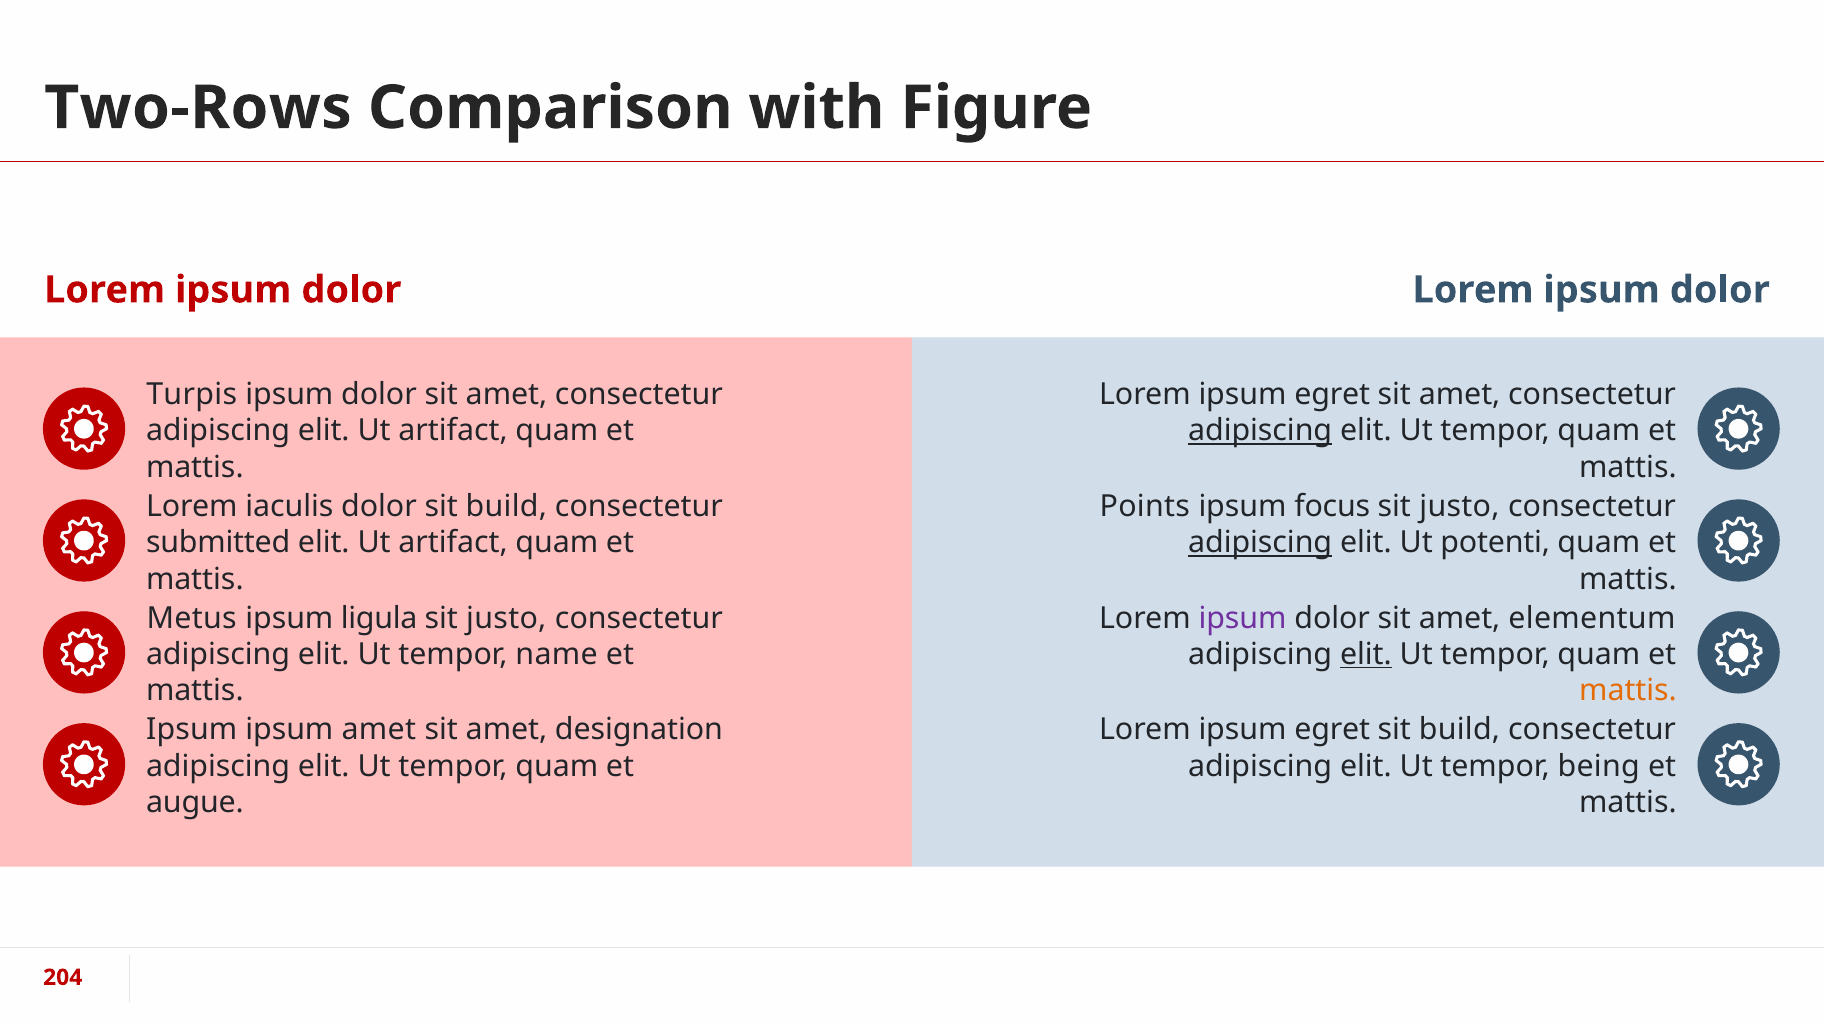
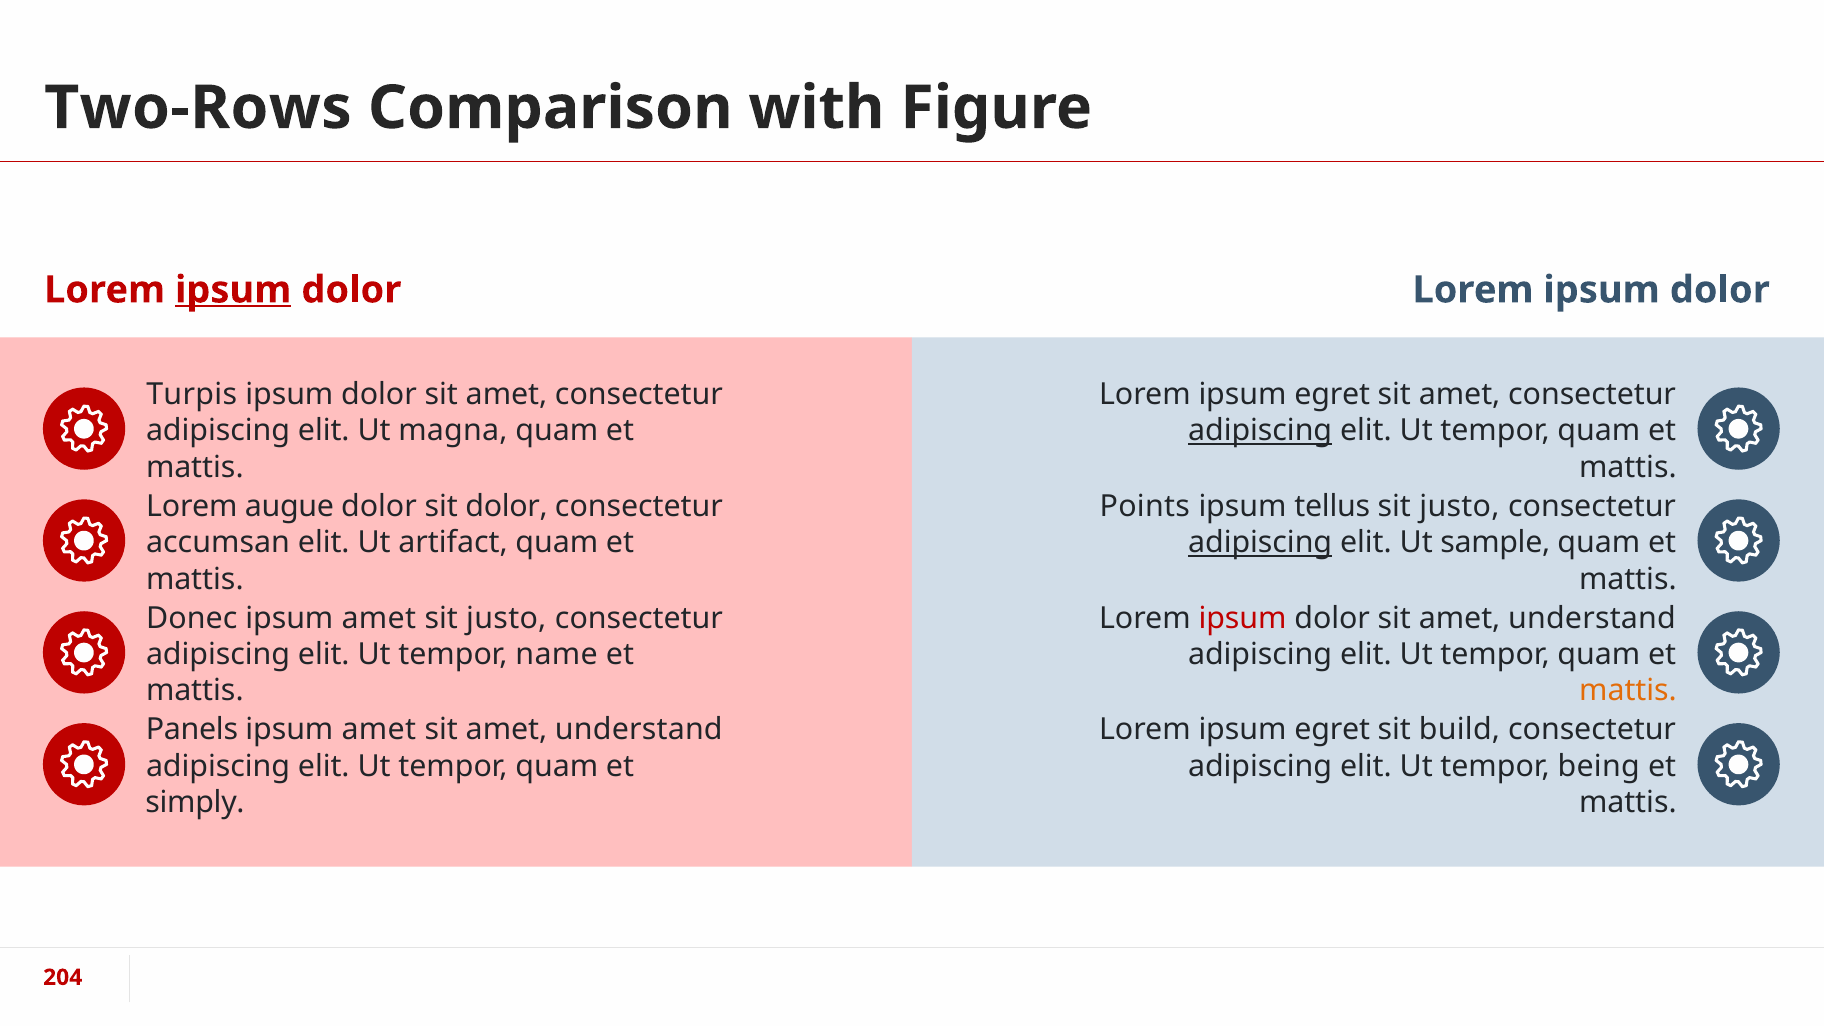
ipsum at (233, 290) underline: none -> present
adipiscing elit Ut artifact: artifact -> magna
iaculis: iaculis -> augue
dolor sit build: build -> dolor
focus: focus -> tellus
submitted: submitted -> accumsan
potenti: potenti -> sample
Metus: Metus -> Donec
ligula at (379, 618): ligula -> amet
ipsum at (1243, 618) colour: purple -> red
dolor sit amet elementum: elementum -> understand
elit at (1366, 654) underline: present -> none
Ipsum at (192, 730): Ipsum -> Panels
designation at (639, 730): designation -> understand
augue: augue -> simply
